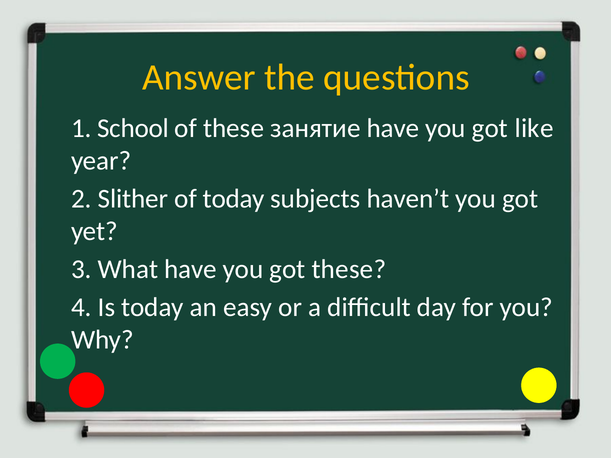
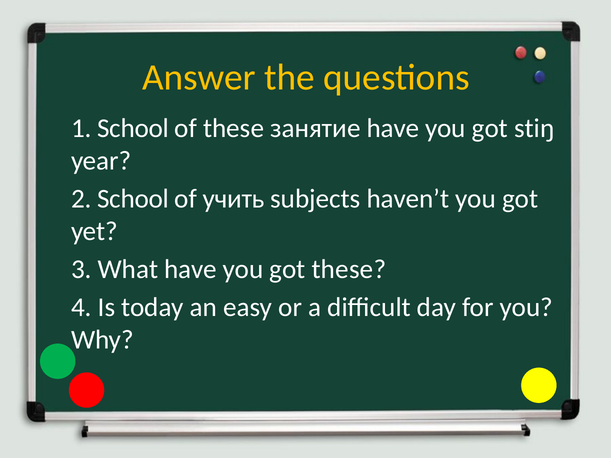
like: like -> stiŋ
2 Slither: Slither -> School
of today: today -> учить
